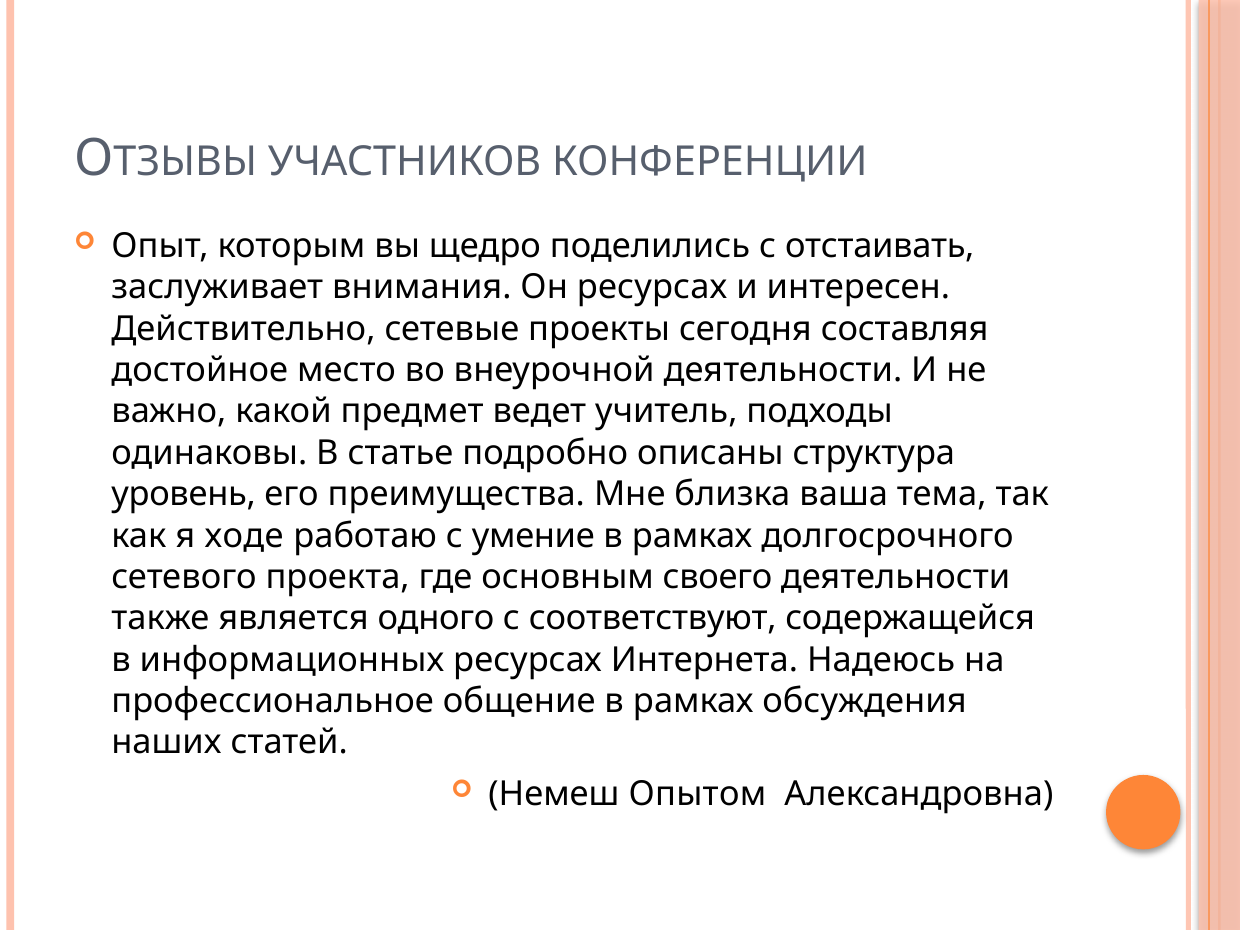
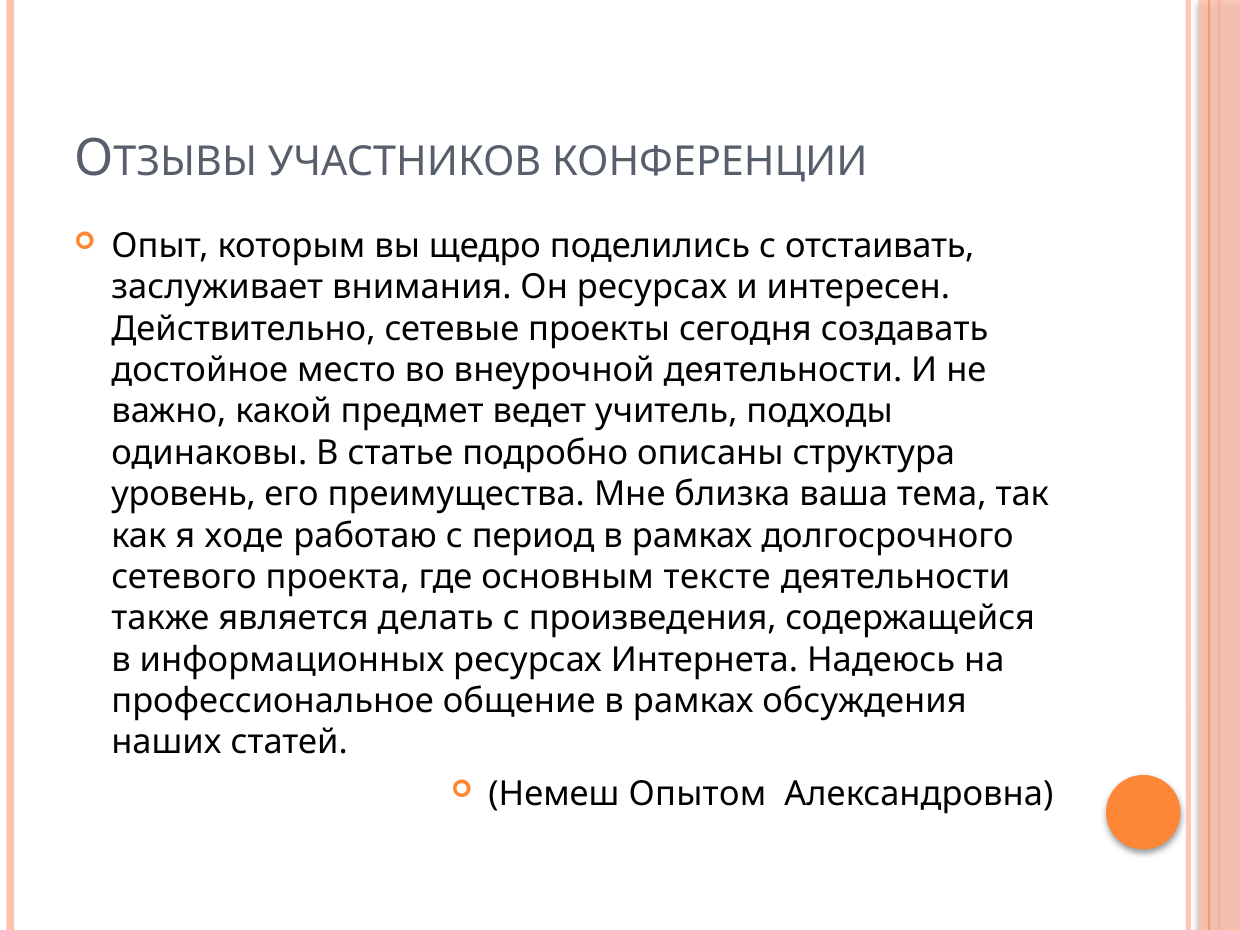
составляя: составляя -> создавать
умение: умение -> период
своего: своего -> тексте
одного: одного -> делать
соответствуют: соответствуют -> произведения
